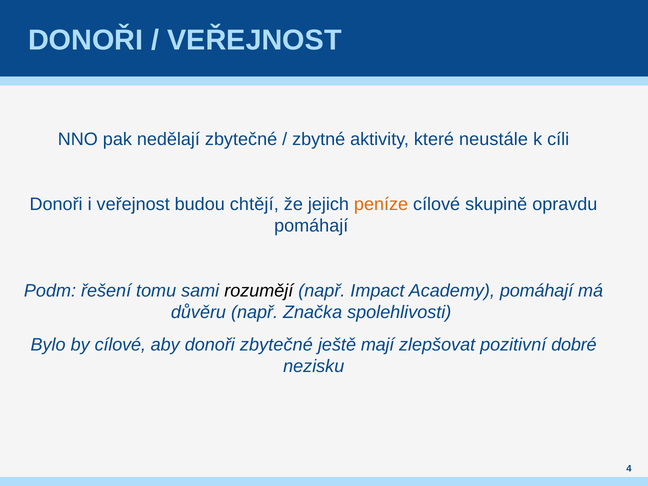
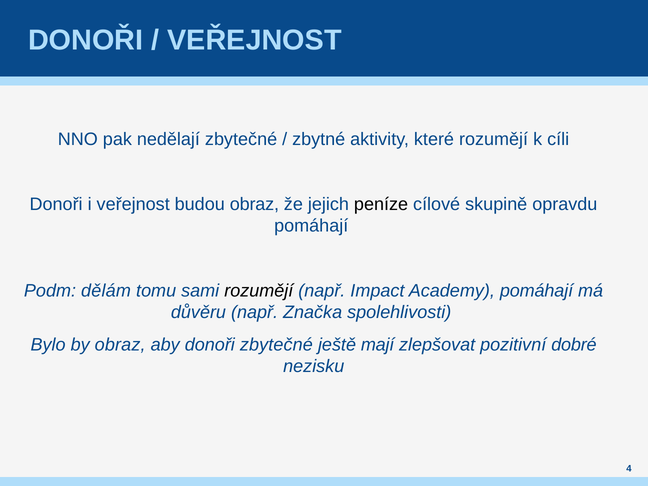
které neustále: neustále -> rozumějí
budou chtějí: chtějí -> obraz
peníze colour: orange -> black
řešení: řešení -> dělám
by cílové: cílové -> obraz
